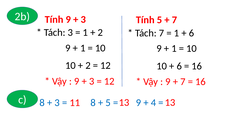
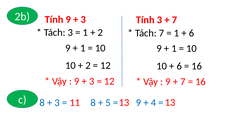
Tính 5: 5 -> 3
